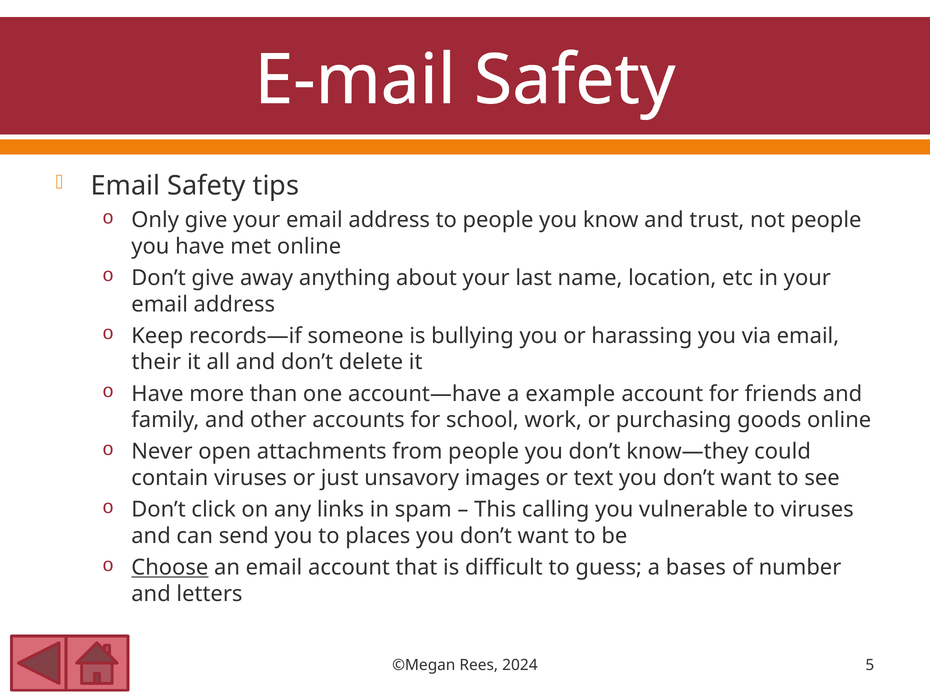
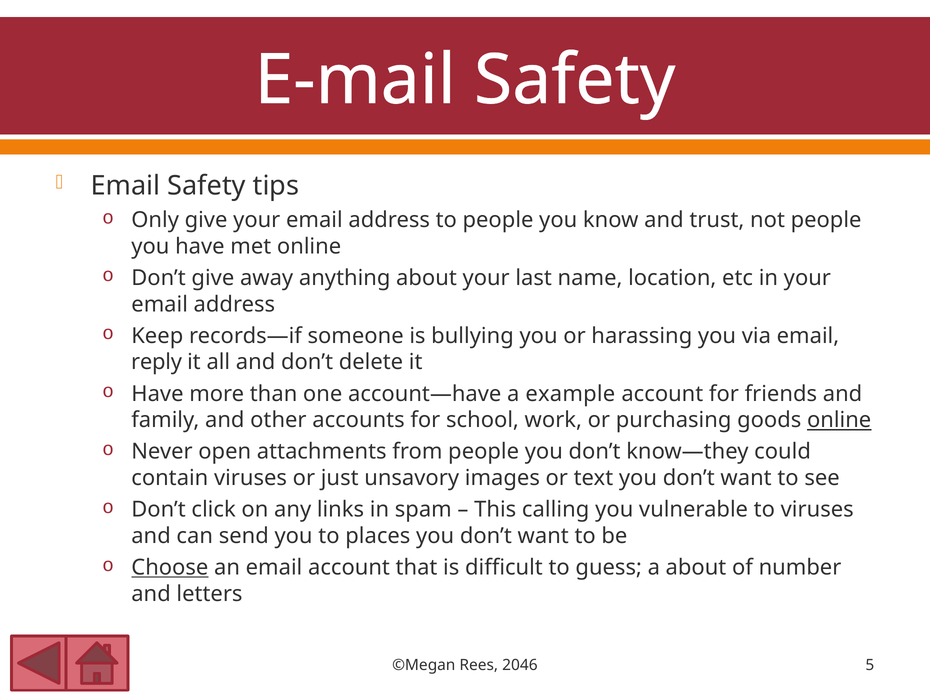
their: their -> reply
online at (839, 420) underline: none -> present
a bases: bases -> about
2024: 2024 -> 2046
